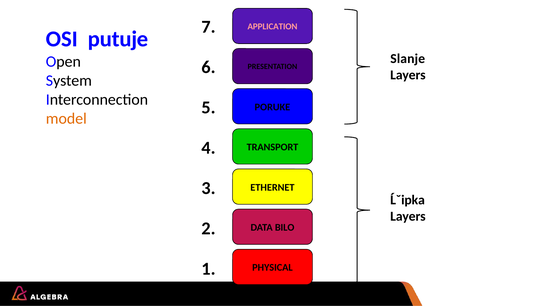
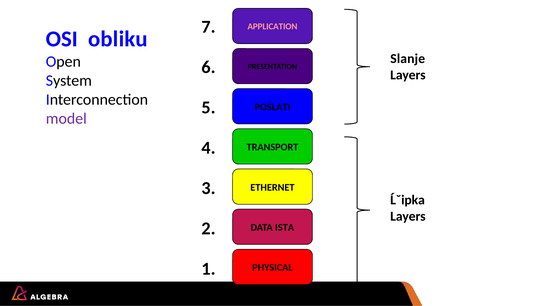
putuje: putuje -> obliku
PORUKE: PORUKE -> POSLATI
model colour: orange -> purple
BILO: BILO -> ISTA
